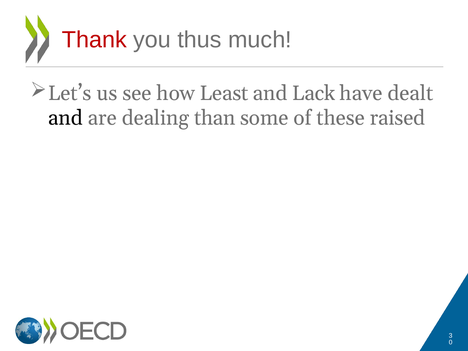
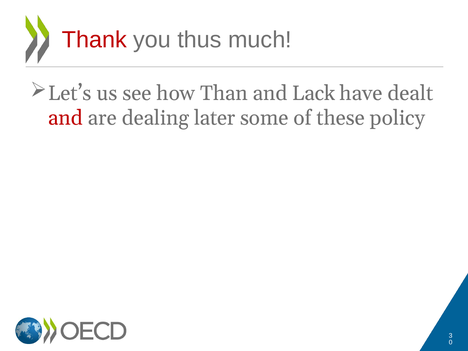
Least: Least -> Than
and at (65, 118) colour: black -> red
than: than -> later
raised: raised -> policy
